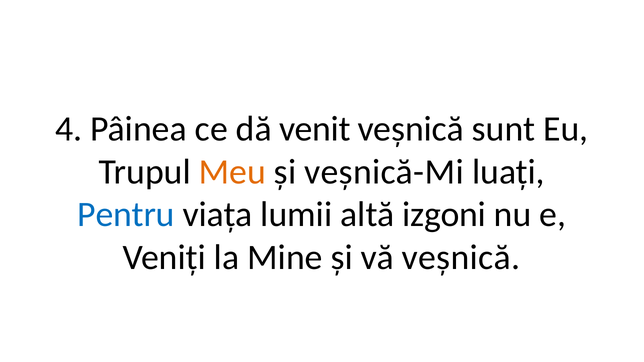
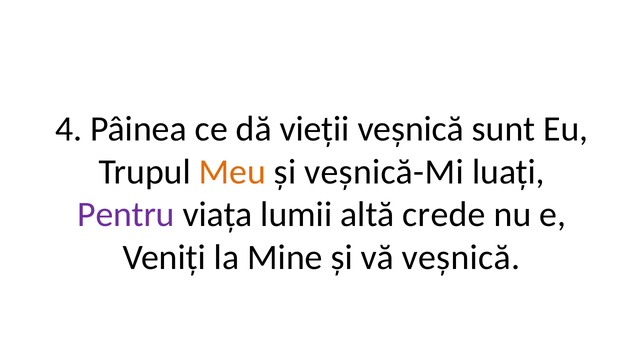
venit: venit -> vieții
Pentru colour: blue -> purple
izgoni: izgoni -> crede
